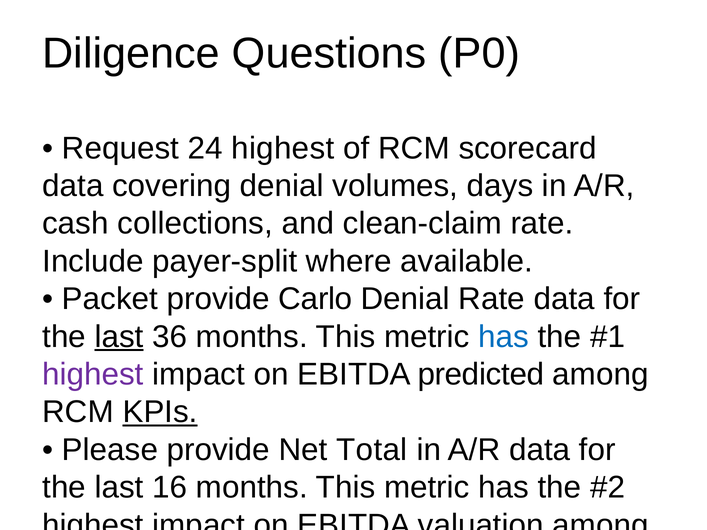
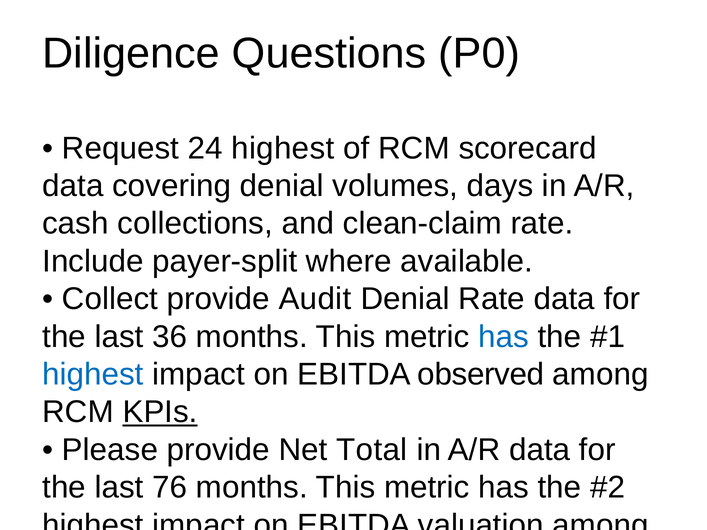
Packet at (110, 299): Packet -> Collect
Carlo: Carlo -> Audit
last at (119, 337) underline: present -> none
highest at (93, 375) colour: purple -> blue
predicted: predicted -> observed
16: 16 -> 76
